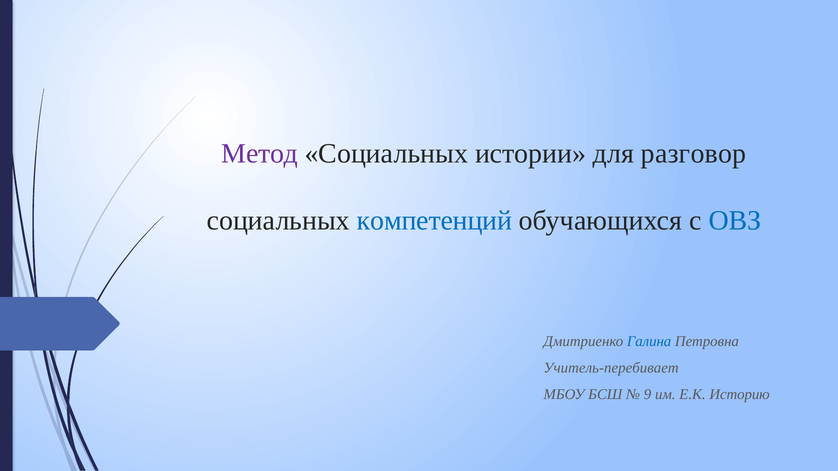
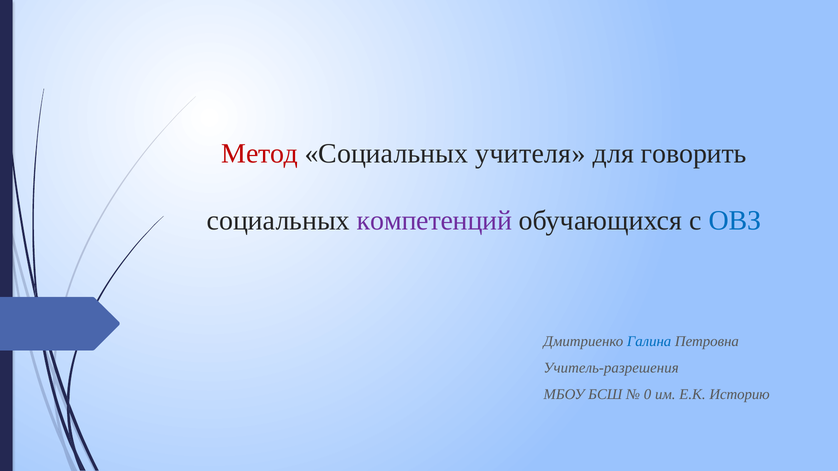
Метод colour: purple -> red
истории: истории -> учителя
разговор: разговор -> говорить
компетенций colour: blue -> purple
Учитель-перебивает: Учитель-перебивает -> Учитель-разрешения
9: 9 -> 0
